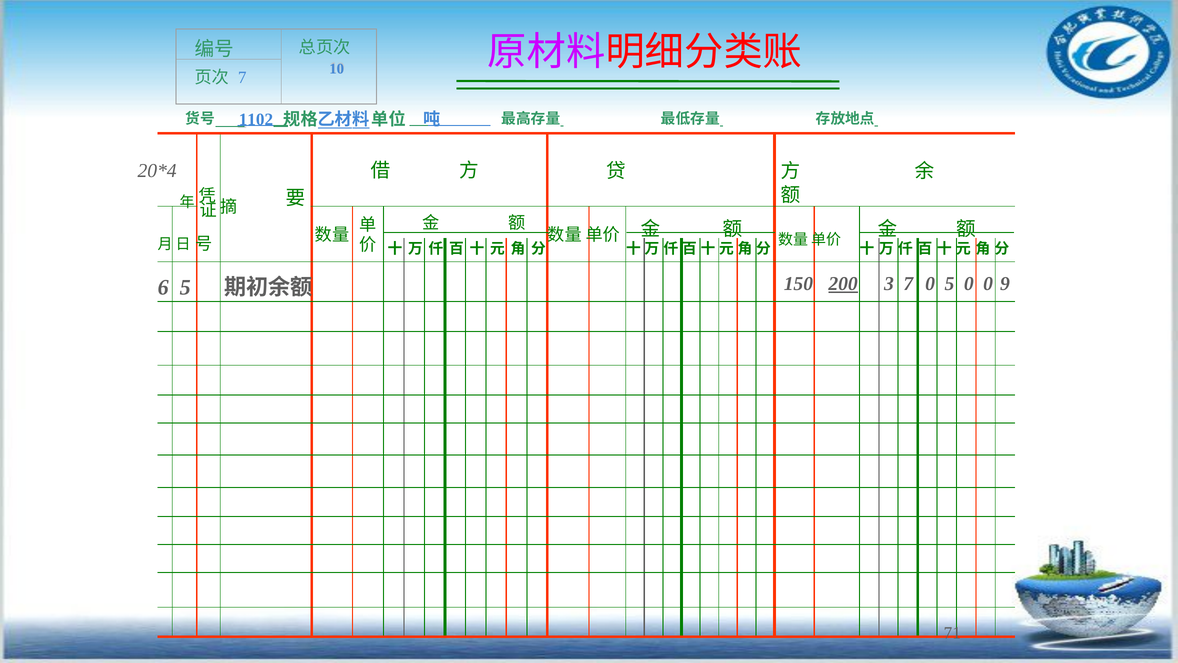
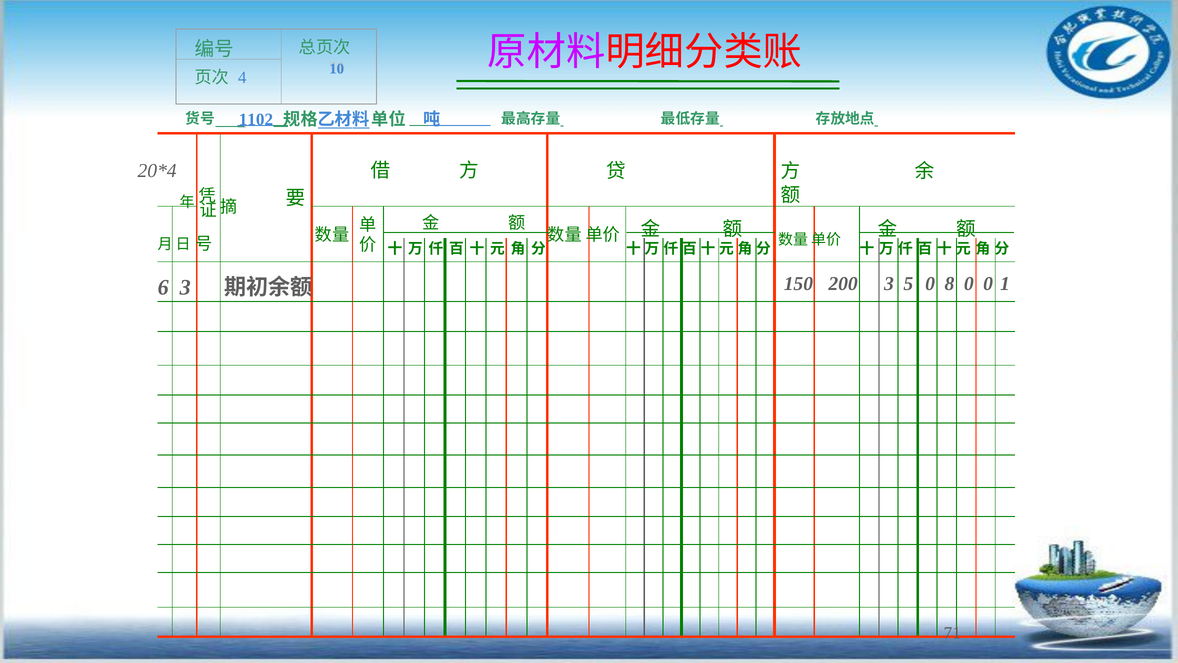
7 at (242, 77): 7 -> 4
200 underline: present -> none
3 7: 7 -> 5
0 5: 5 -> 8
9: 9 -> 1
6 5: 5 -> 3
